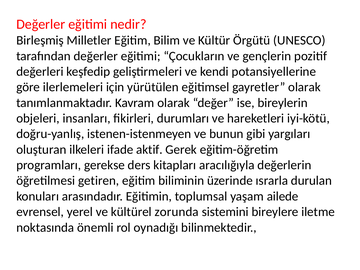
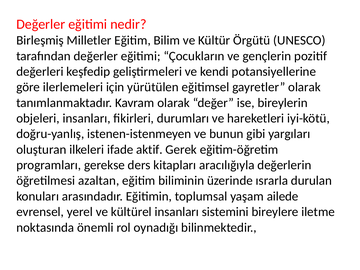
getiren: getiren -> azaltan
kültürel zorunda: zorunda -> insanları
